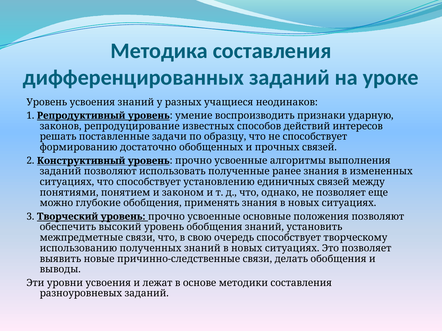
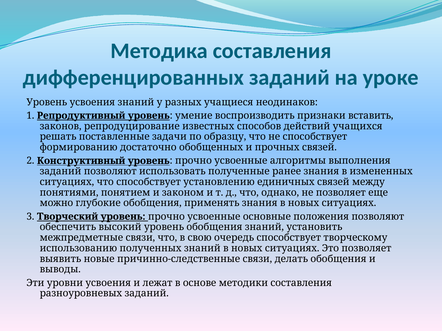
ударную: ударную -> вставить
интересов: интересов -> учащихся
